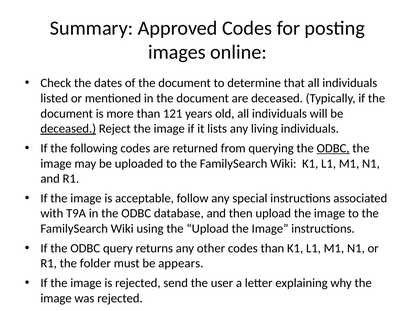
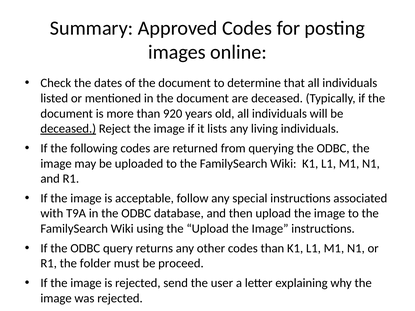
121: 121 -> 920
ODBC at (333, 148) underline: present -> none
appears: appears -> proceed
